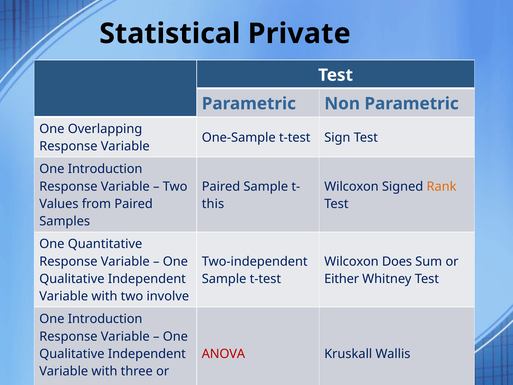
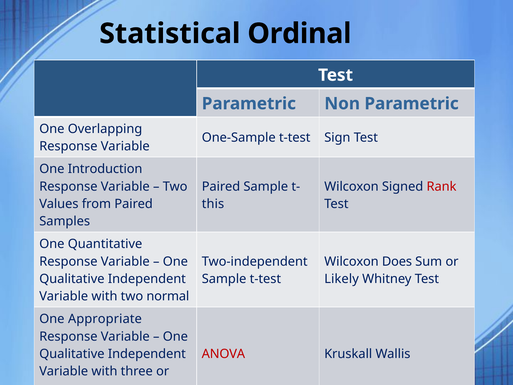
Private: Private -> Ordinal
Rank colour: orange -> red
Either: Either -> Likely
involve: involve -> normal
Introduction at (105, 319): Introduction -> Appropriate
